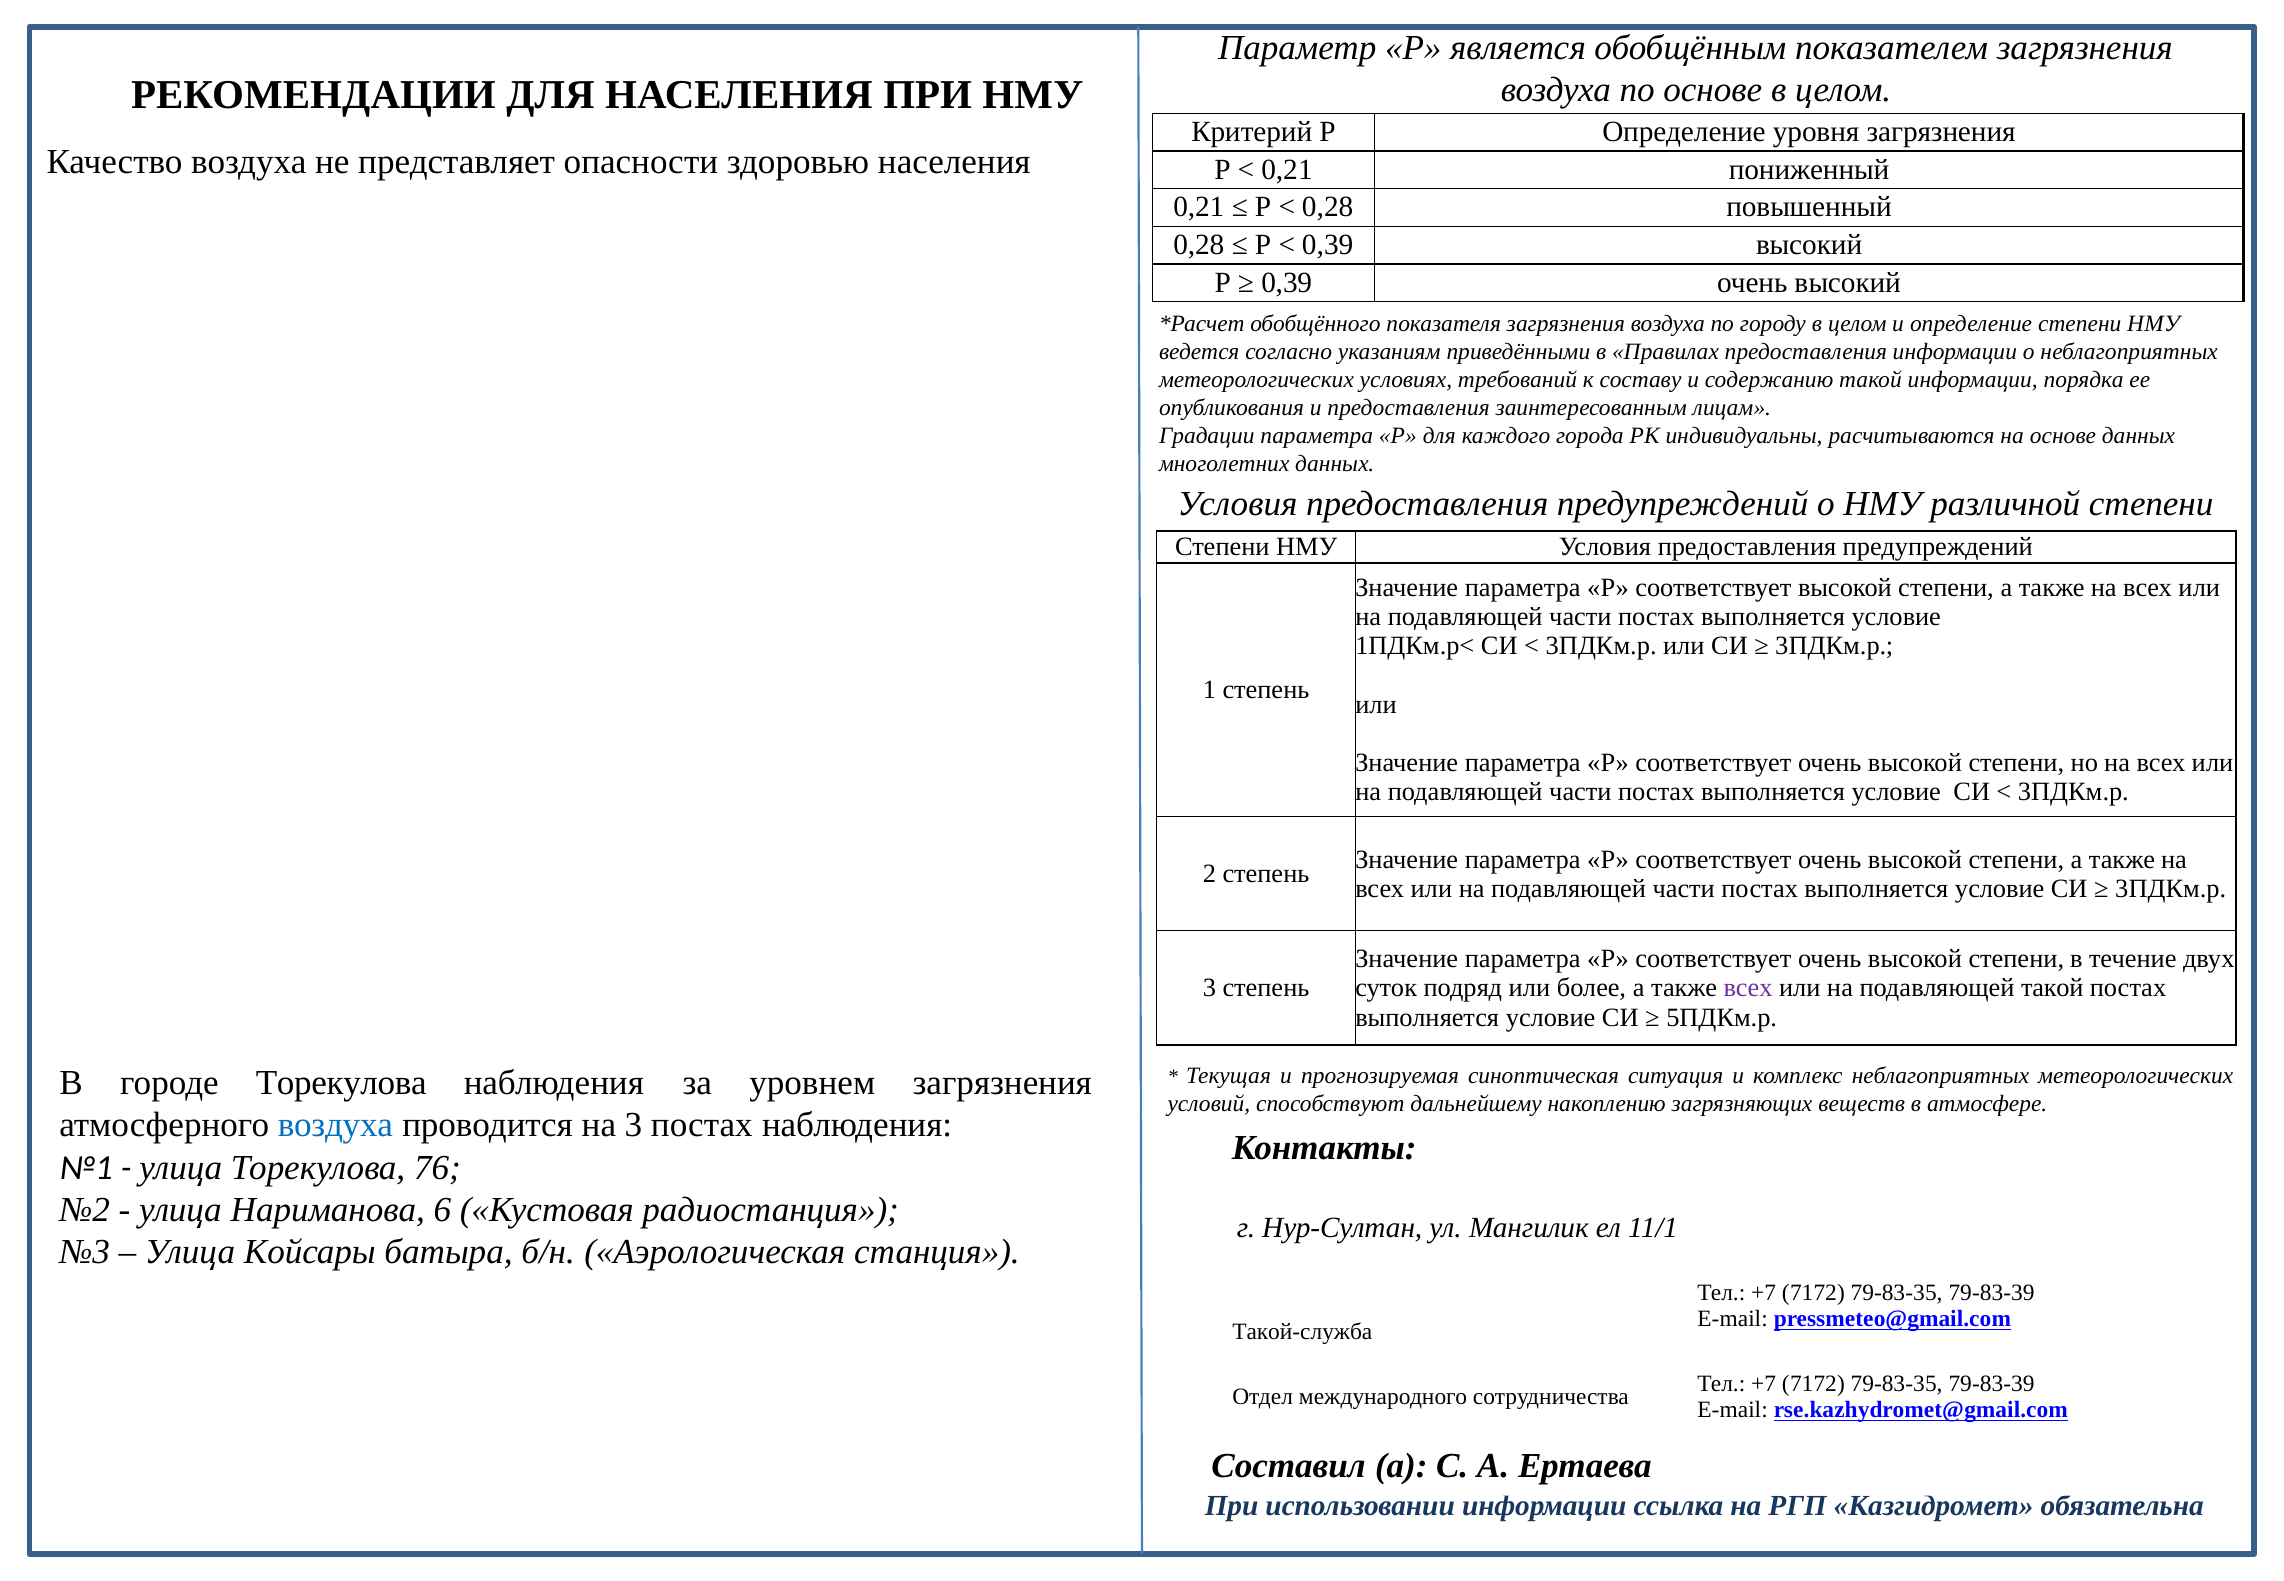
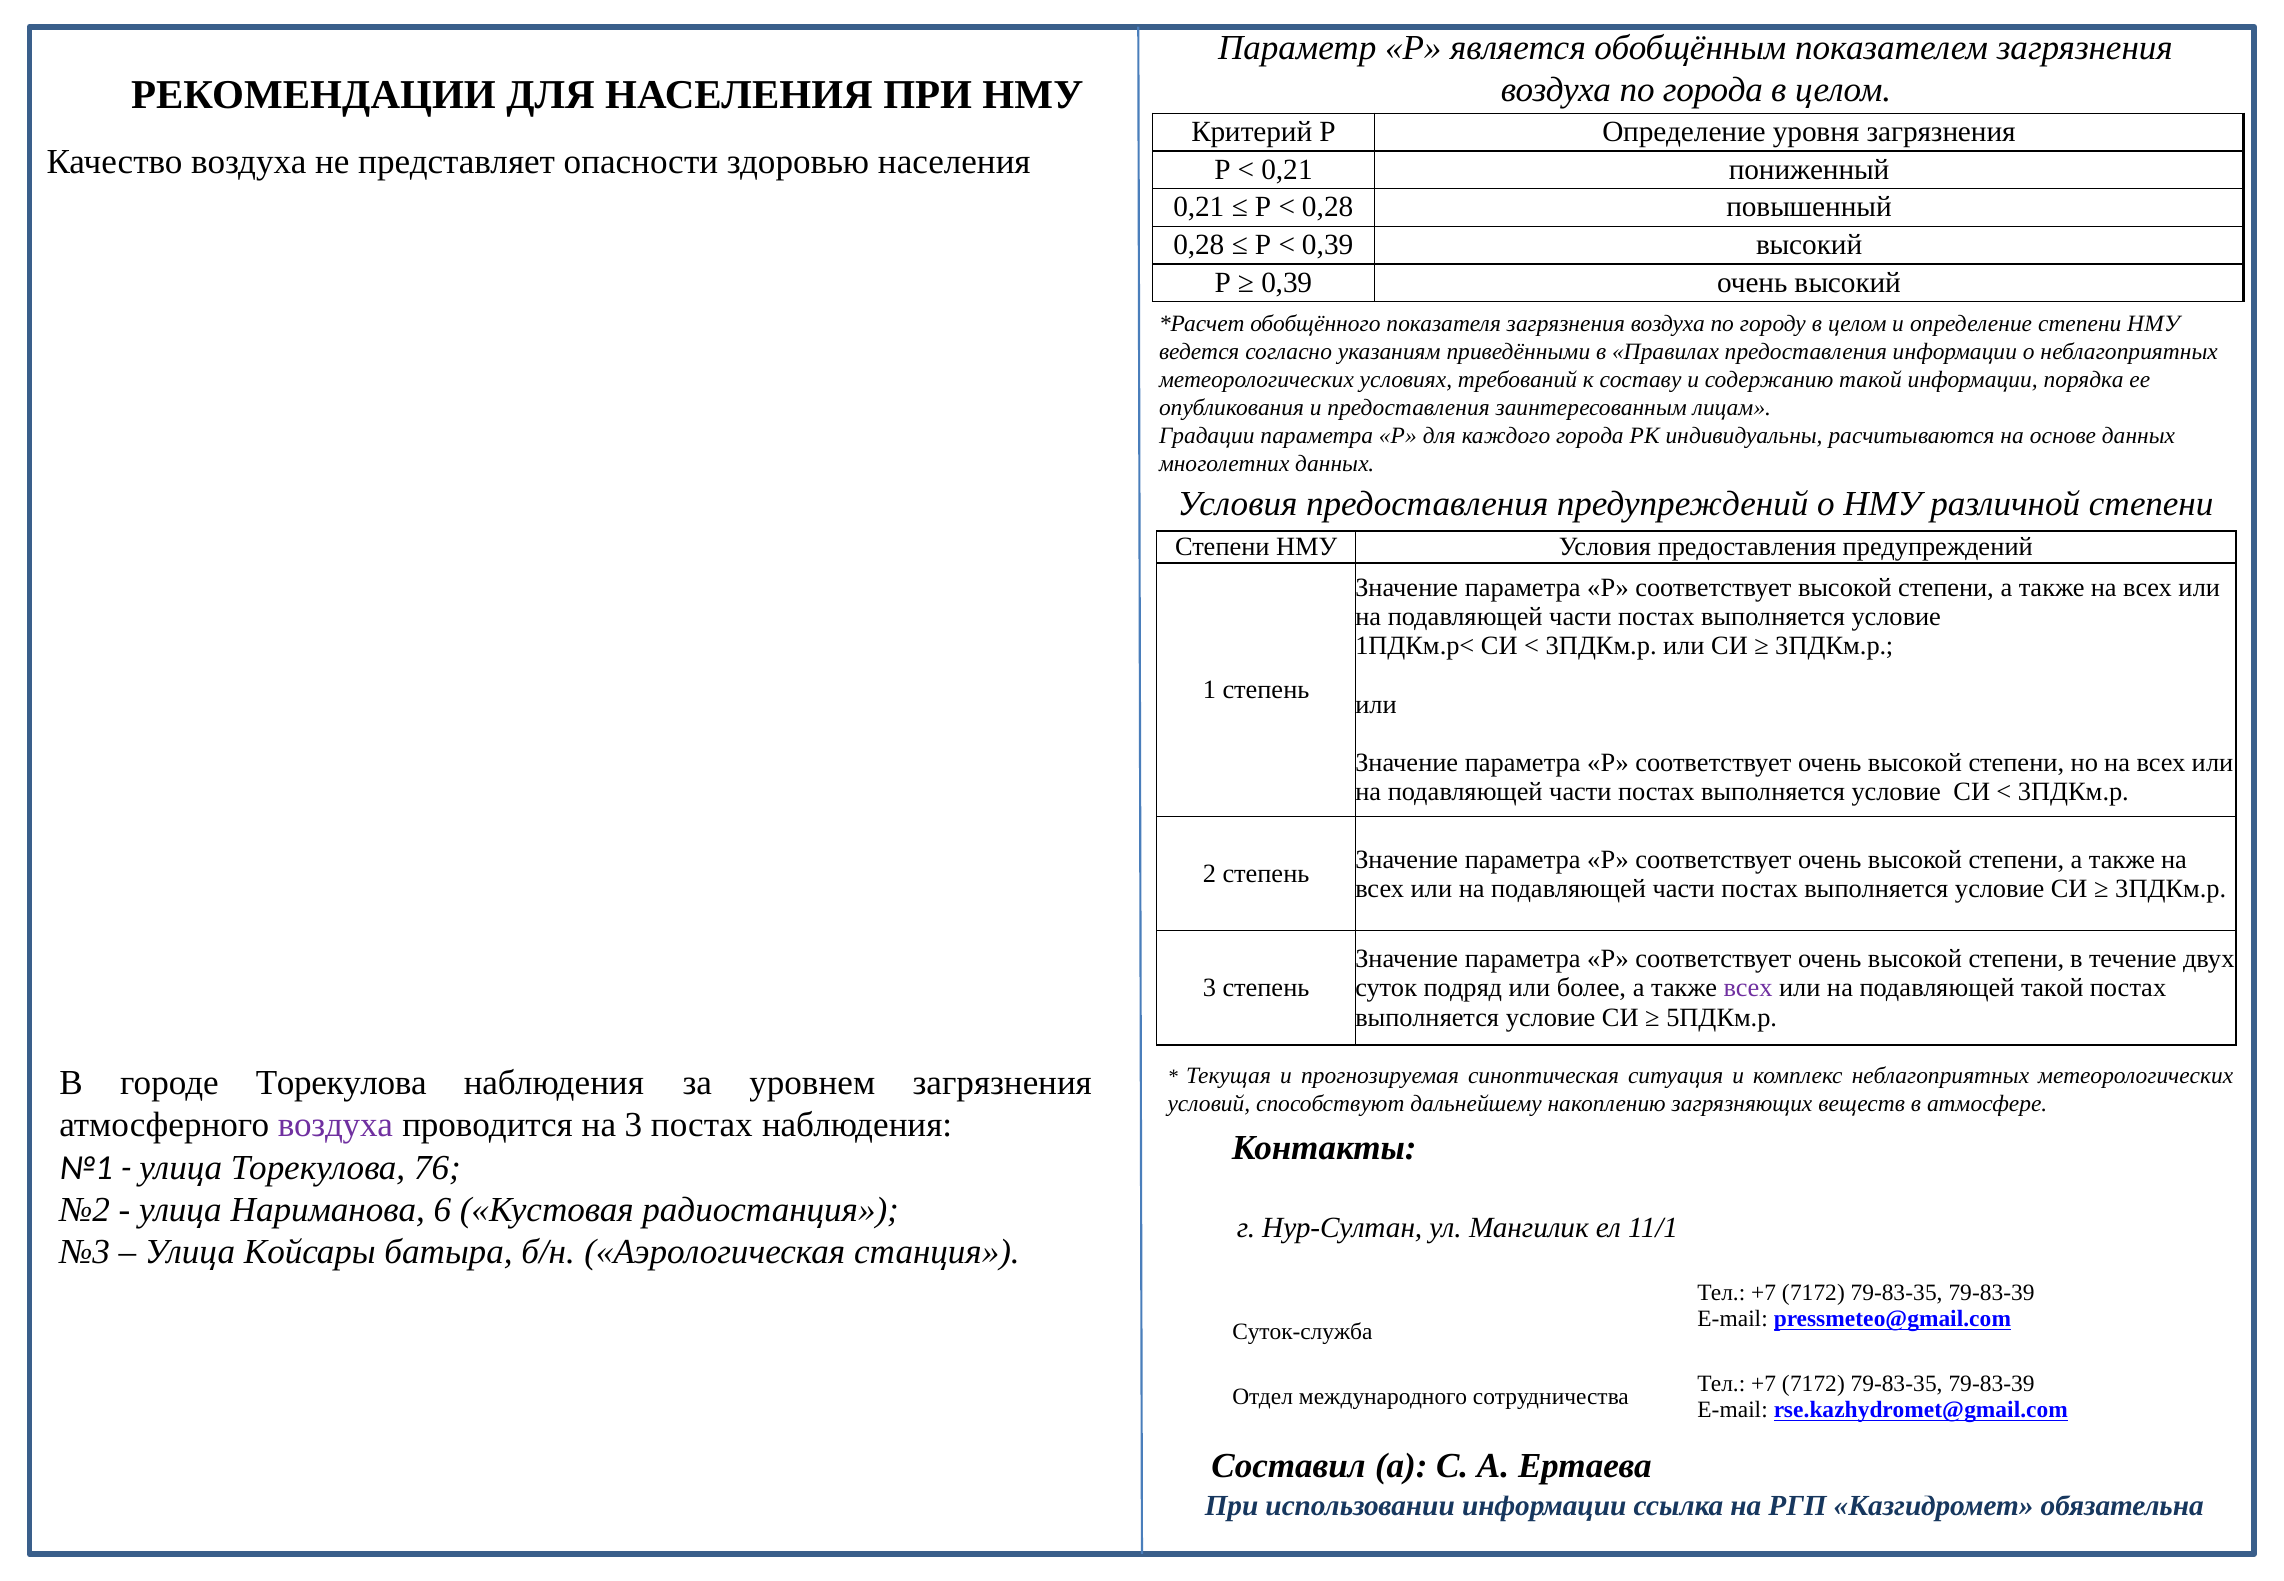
по основе: основе -> города
воздуха at (335, 1125) colour: blue -> purple
Такой-служба: Такой-служба -> Суток-служба
